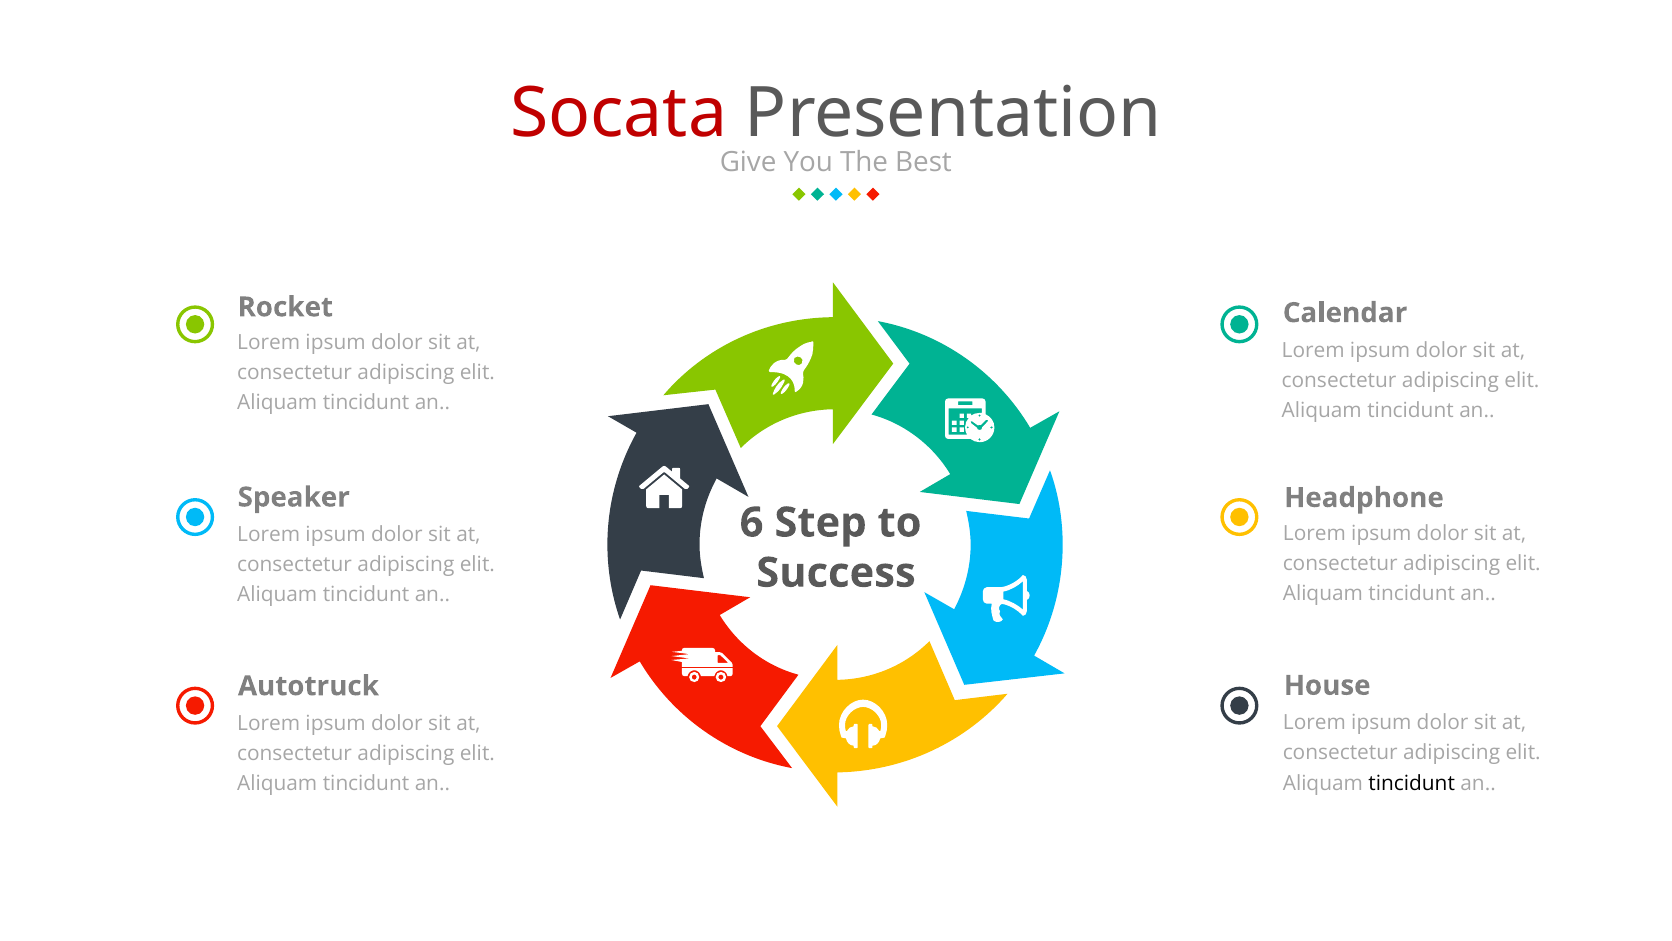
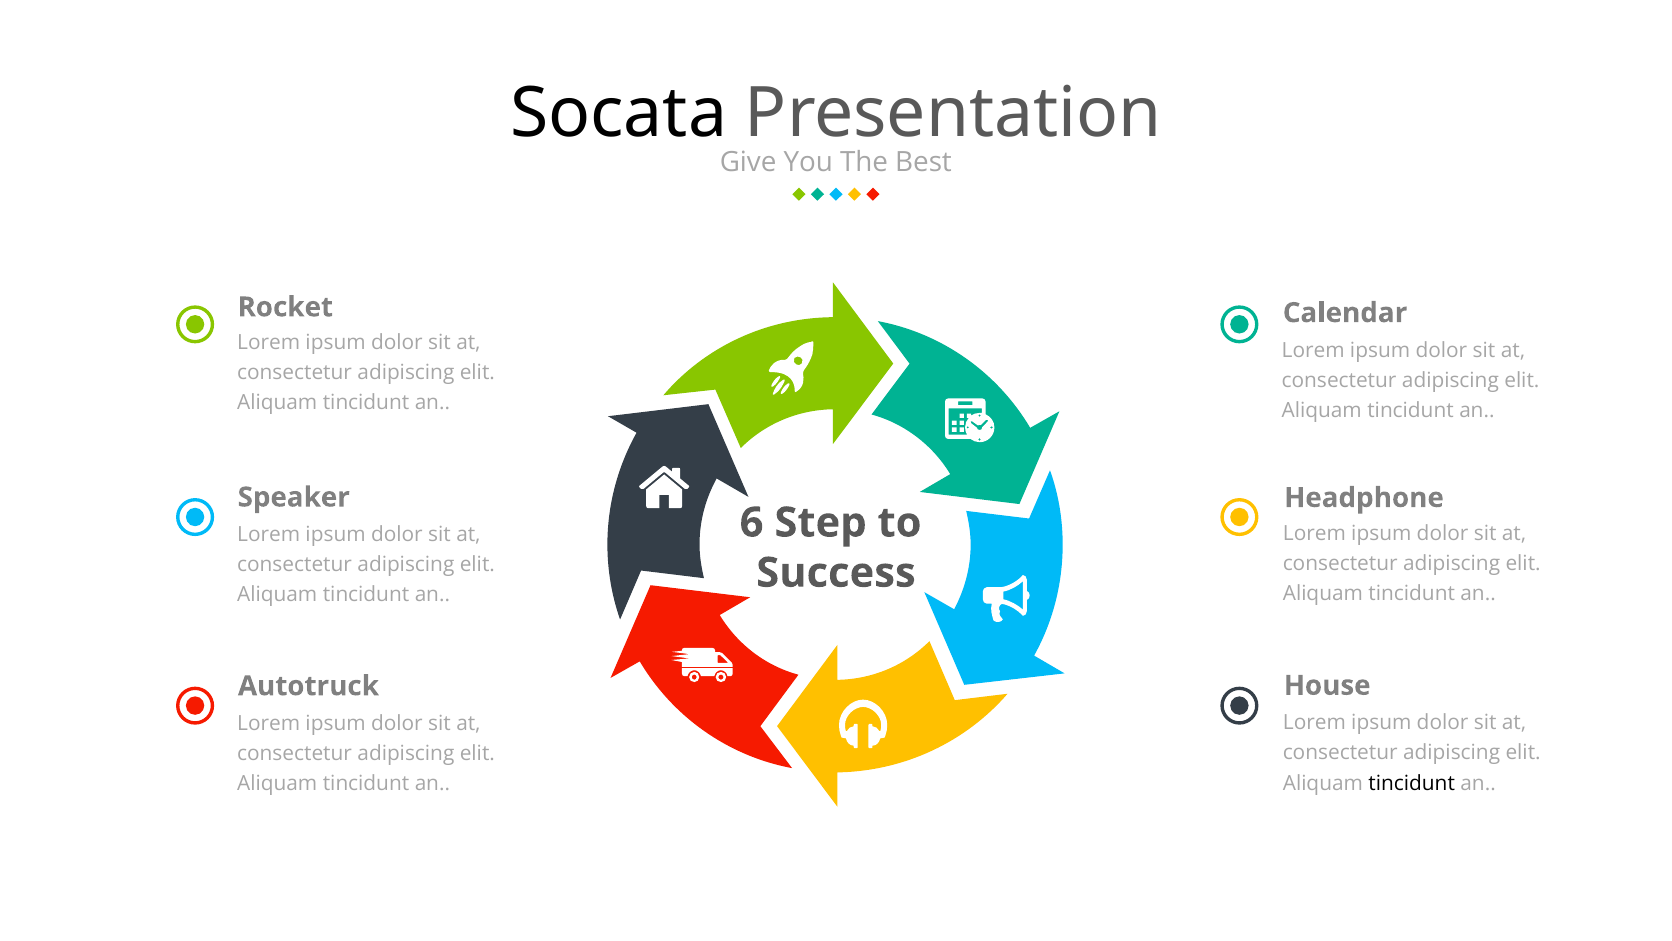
Socata colour: red -> black
